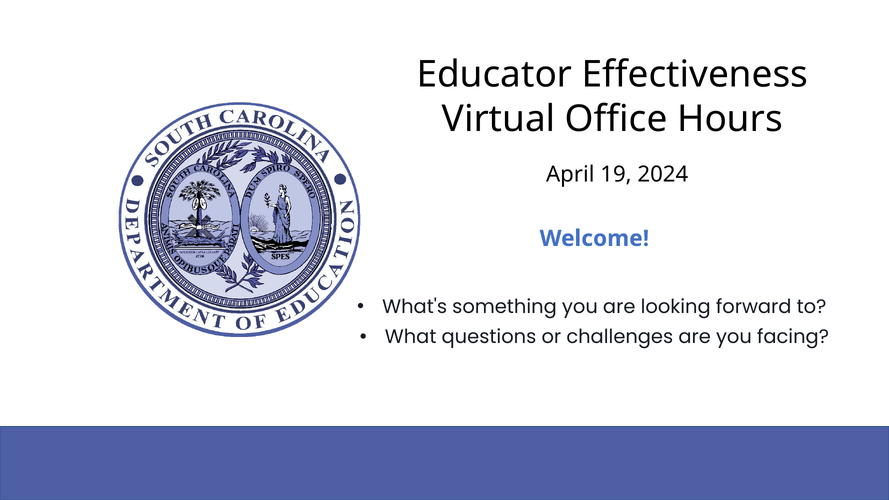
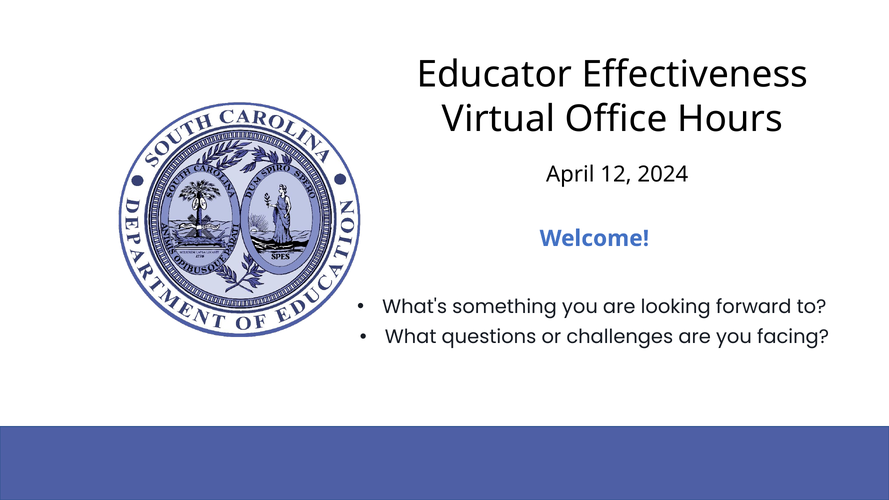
19: 19 -> 12
